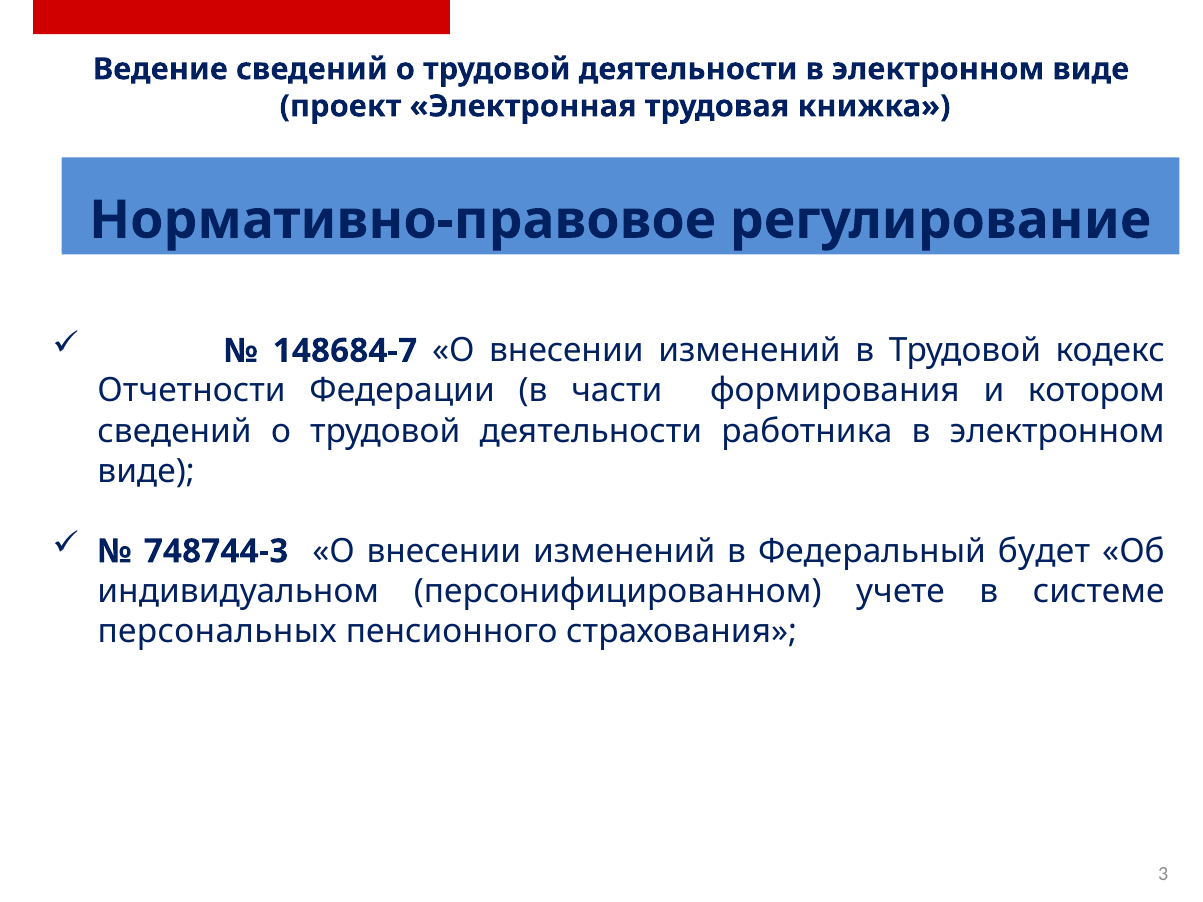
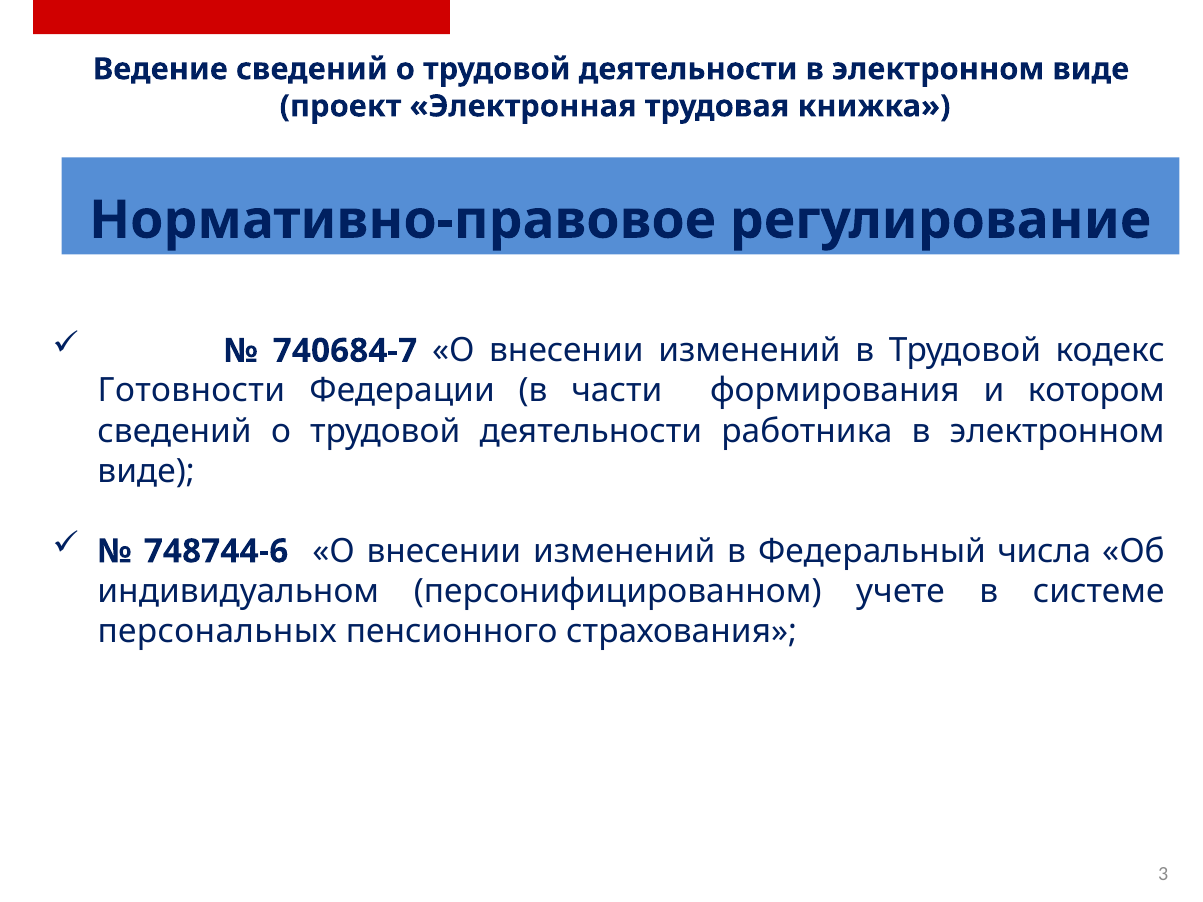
148684-7: 148684-7 -> 740684-7
Отчетности: Отчетности -> Готовности
748744-3: 748744-3 -> 748744-6
будет: будет -> числа
